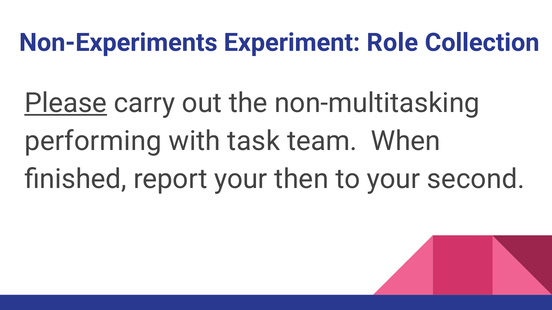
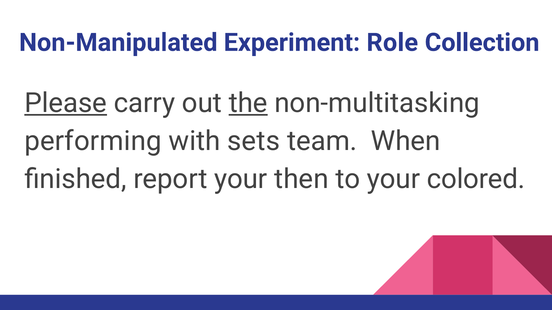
Non-Experiments: Non-Experiments -> Non-Manipulated
the underline: none -> present
task: task -> sets
second: second -> colored
